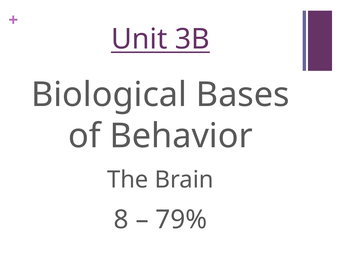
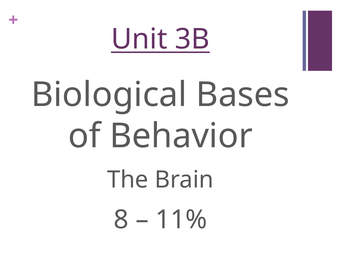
79%: 79% -> 11%
